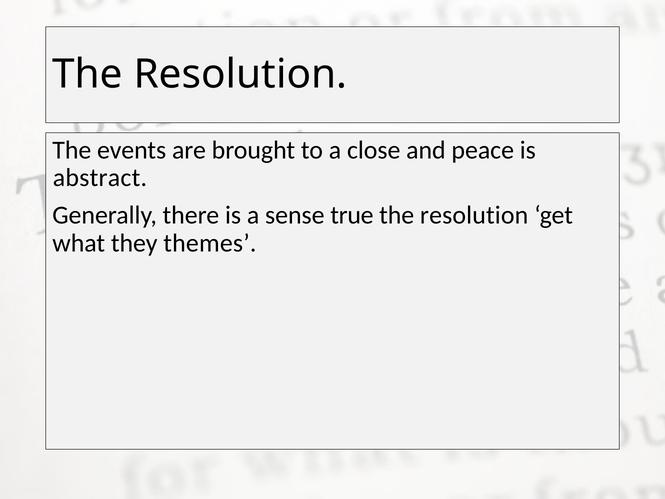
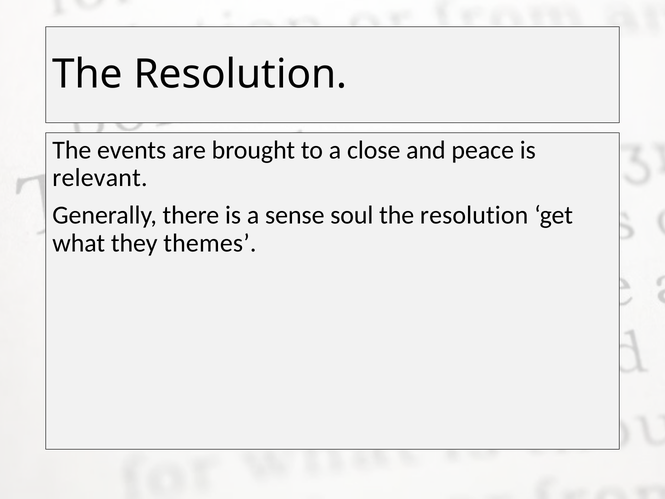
abstract: abstract -> relevant
true: true -> soul
